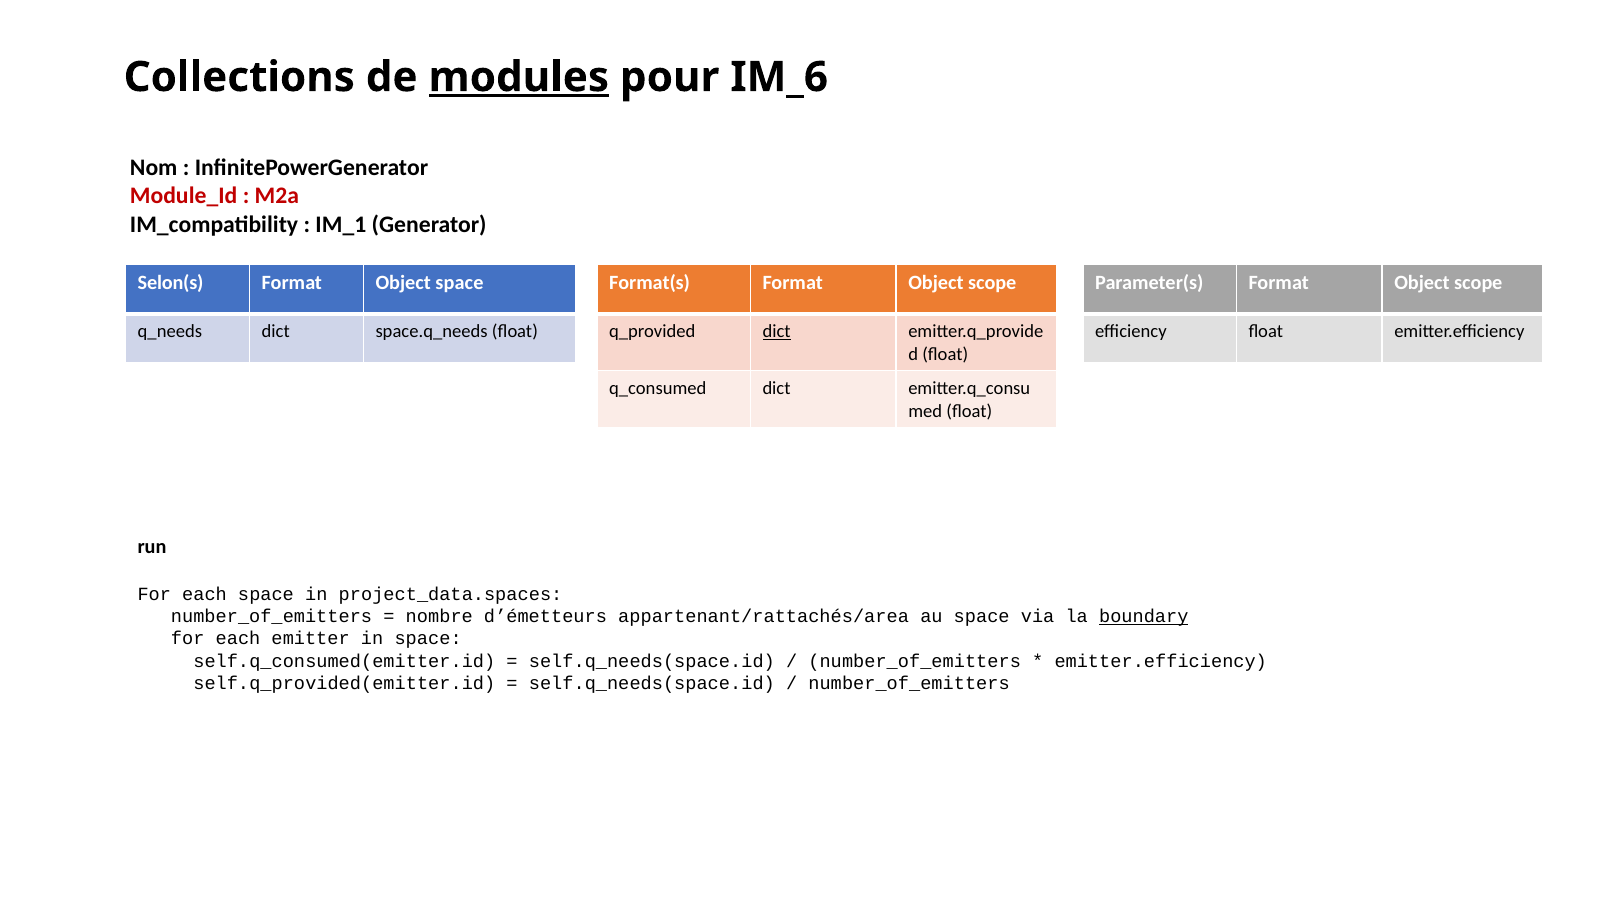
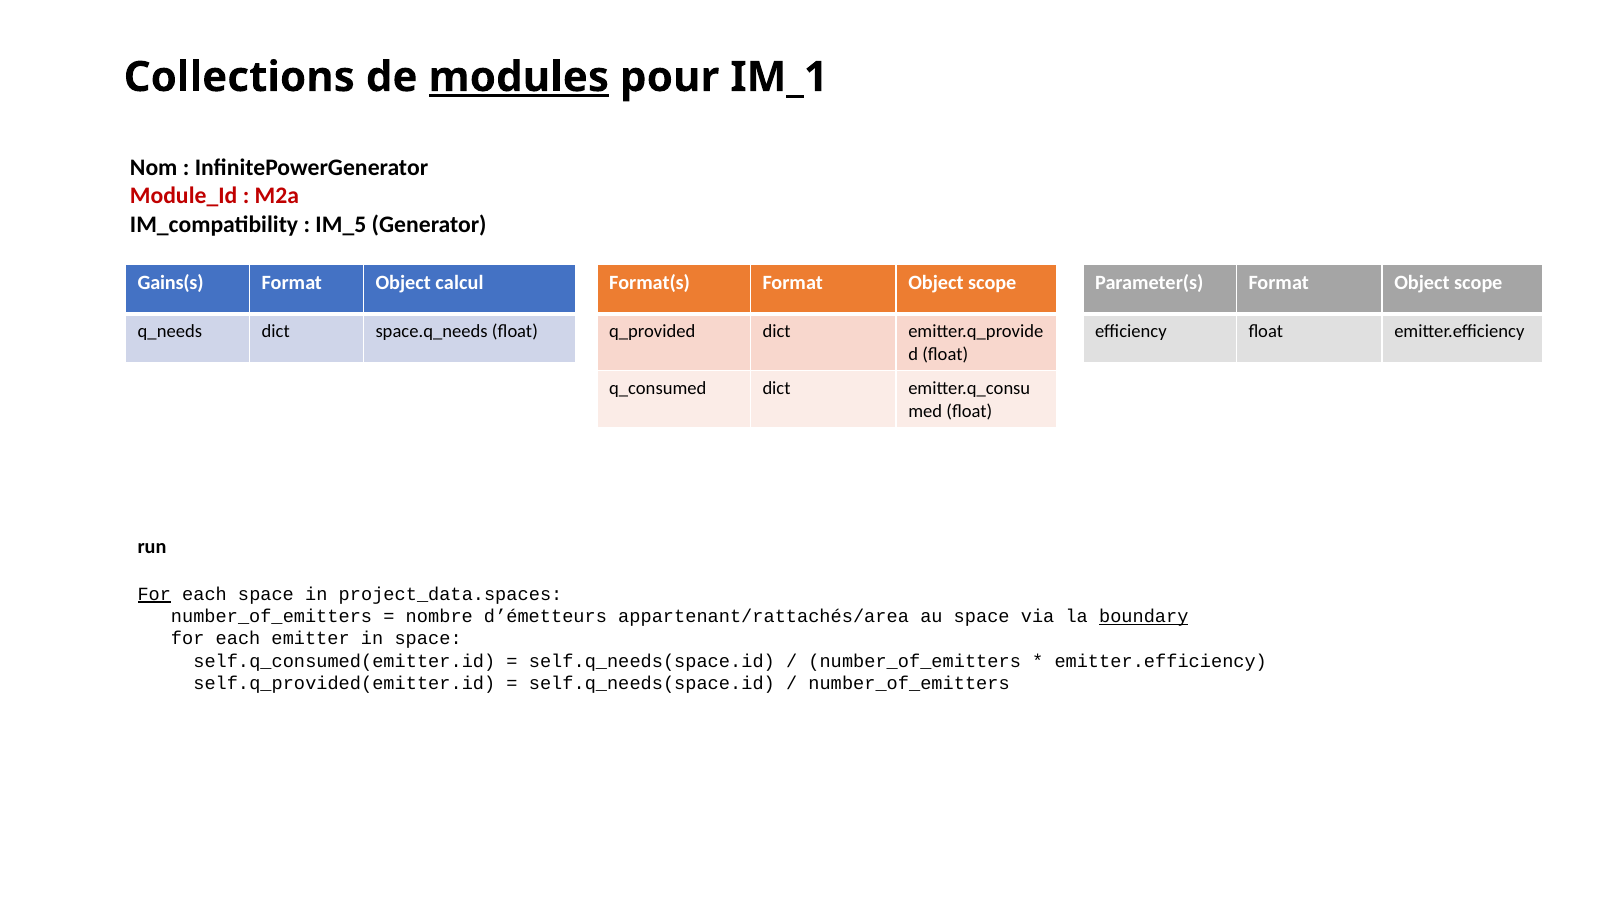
IM_6: IM_6 -> IM_1
IM_1: IM_1 -> IM_5
Selon(s: Selon(s -> Gains(s
Object space: space -> calcul
dict at (777, 331) underline: present -> none
For at (154, 594) underline: none -> present
